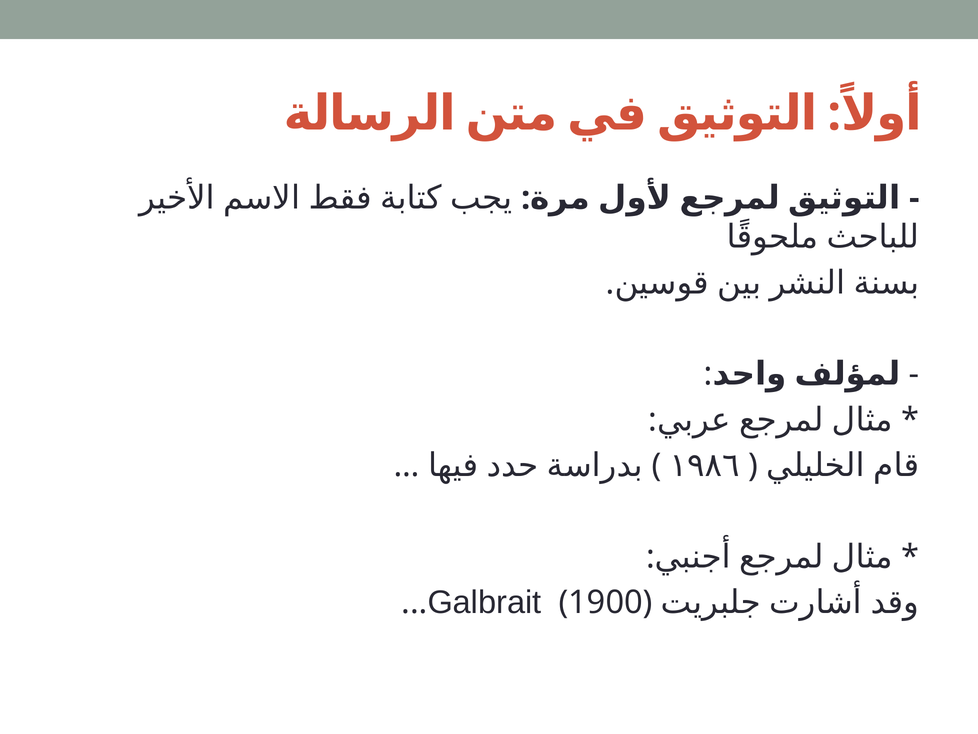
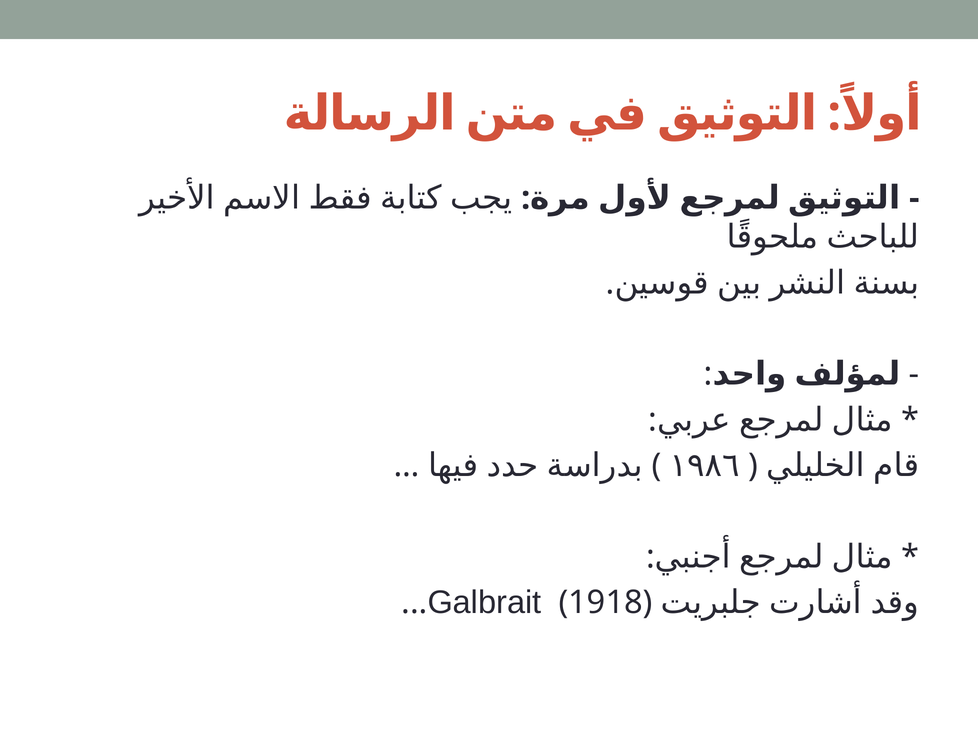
1900: 1900 -> 1918
